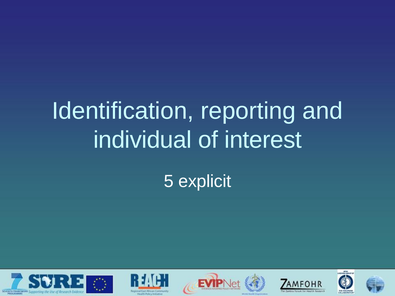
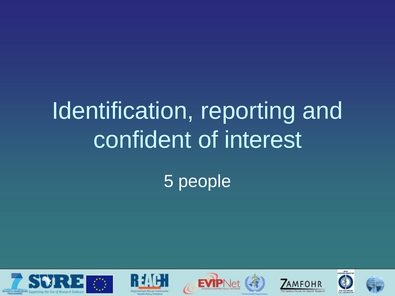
individual: individual -> confident
explicit: explicit -> people
